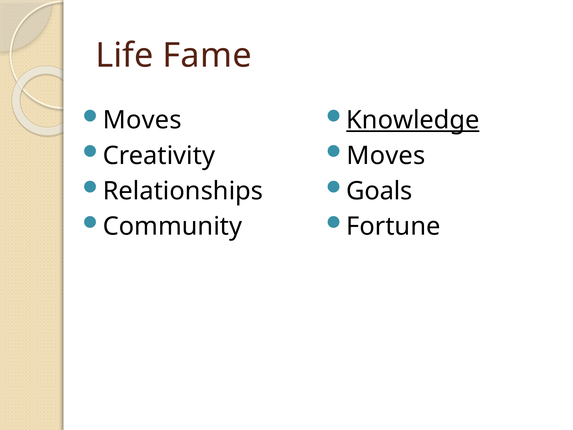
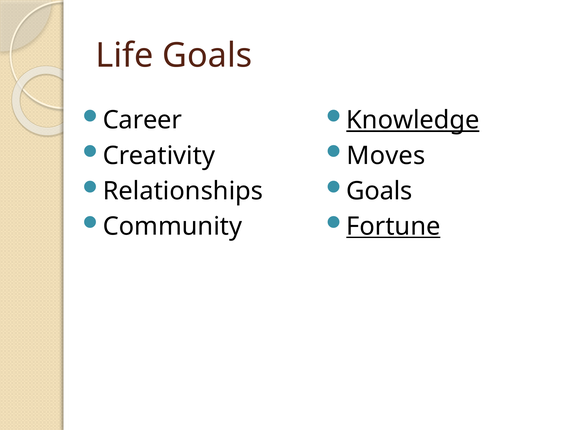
Life Fame: Fame -> Goals
Moves at (142, 120): Moves -> Career
Fortune underline: none -> present
